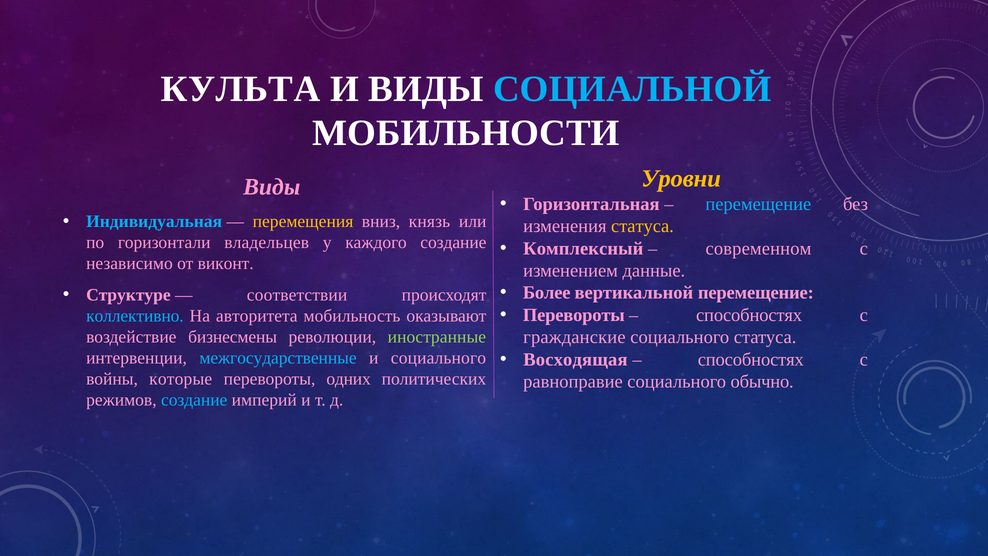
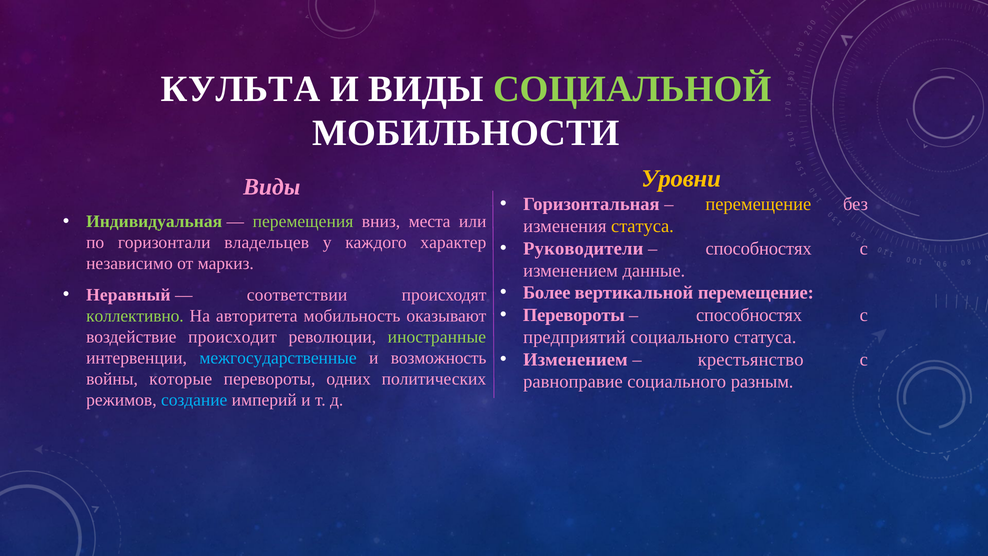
СОЦИАЛЬНОЙ colour: light blue -> light green
перемещение at (758, 204) colour: light blue -> yellow
Индивидуальная colour: light blue -> light green
перемещения colour: yellow -> light green
князь: князь -> места
каждого создание: создание -> характер
Комплексный: Комплексный -> Руководители
современном at (759, 248): современном -> способностях
виконт: виконт -> маркиз
Структуре: Структуре -> Неравный
коллективно colour: light blue -> light green
гражданские: гражданские -> предприятий
бизнесмены: бизнесмены -> происходит
и социального: социального -> возможность
Восходящая at (575, 359): Восходящая -> Изменением
способностях at (751, 359): способностях -> крестьянство
обычно: обычно -> разным
